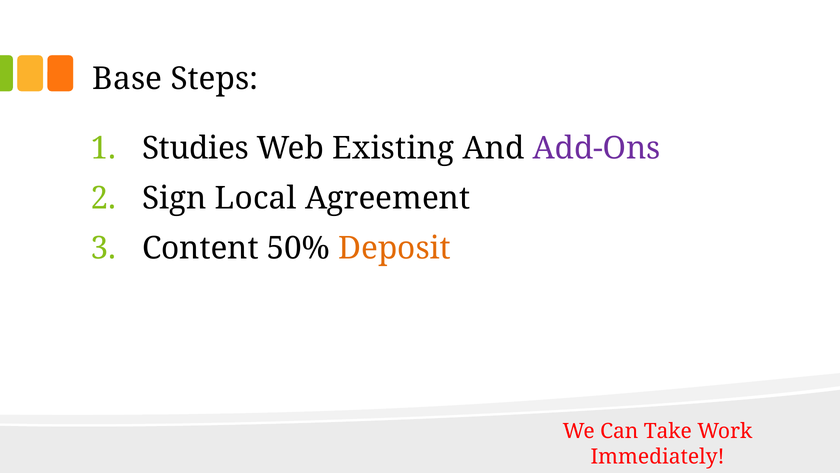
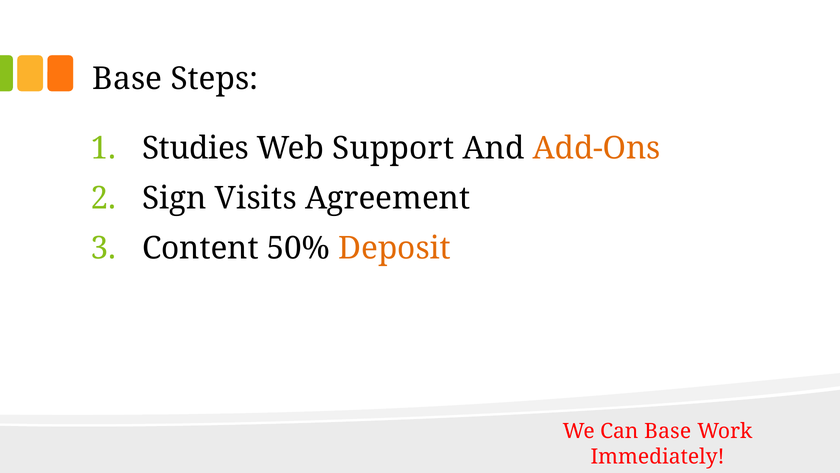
Existing: Existing -> Support
Add-Ons colour: purple -> orange
Local: Local -> Visits
Can Take: Take -> Base
